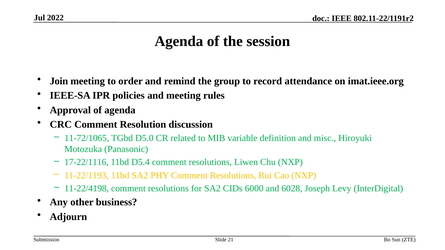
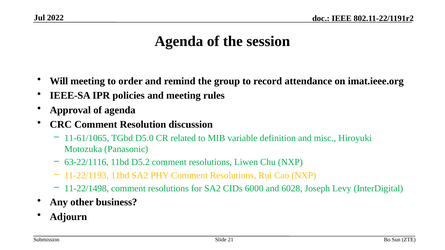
Join: Join -> Will
11-72/1065: 11-72/1065 -> 11-61/1065
17-22/1116: 17-22/1116 -> 63-22/1116
D5.4: D5.4 -> D5.2
11-22/4198: 11-22/4198 -> 11-22/1498
